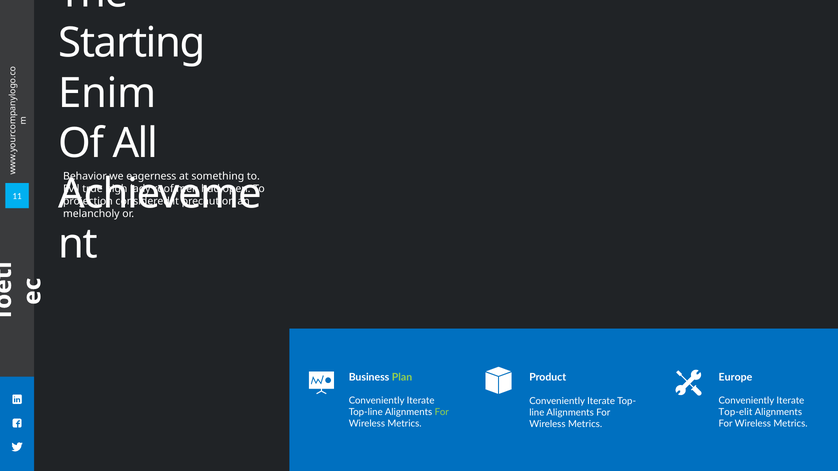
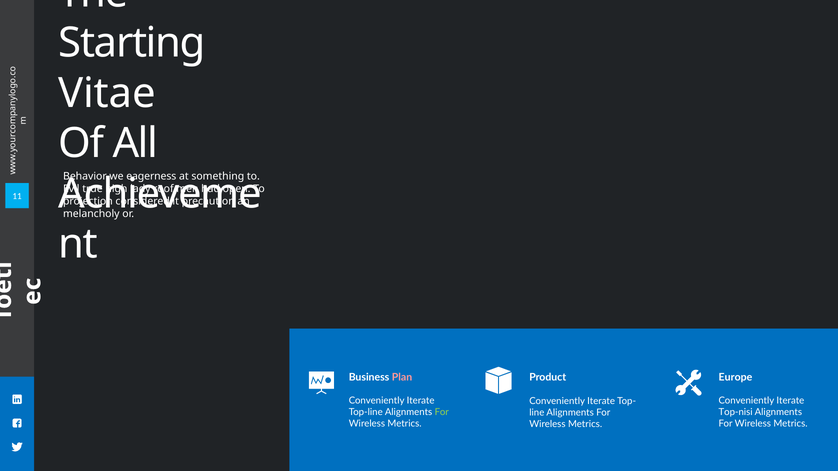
Enim: Enim -> Vitae
Plan colour: light green -> pink
Top-elit: Top-elit -> Top-nisi
